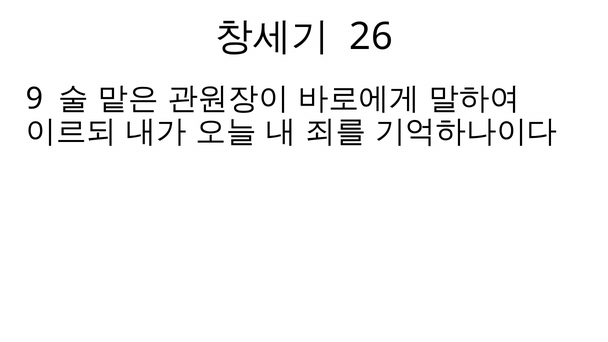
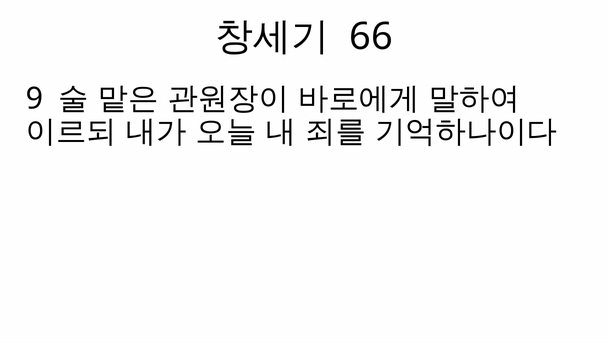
26: 26 -> 66
